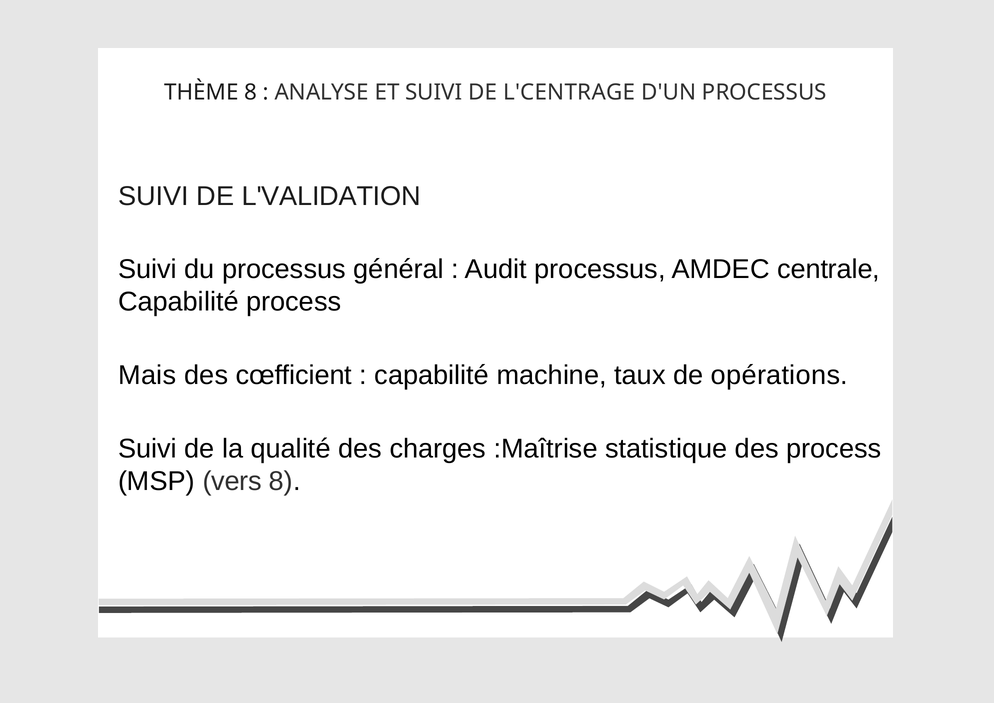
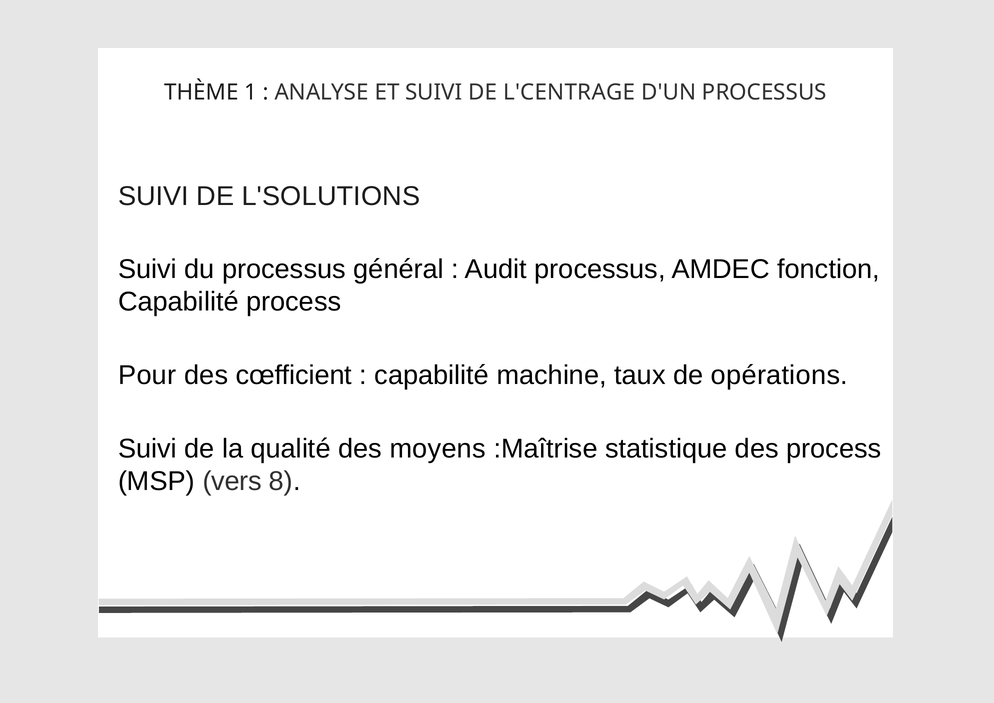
THÈME 8: 8 -> 1
L'VALIDATION: L'VALIDATION -> L'SOLUTIONS
centrale: centrale -> fonction
Mais: Mais -> Pour
charges: charges -> moyens
